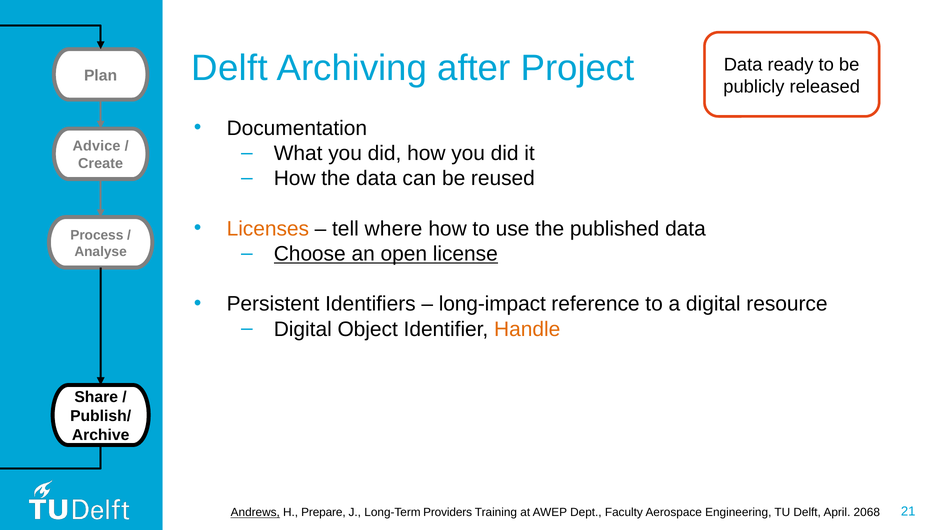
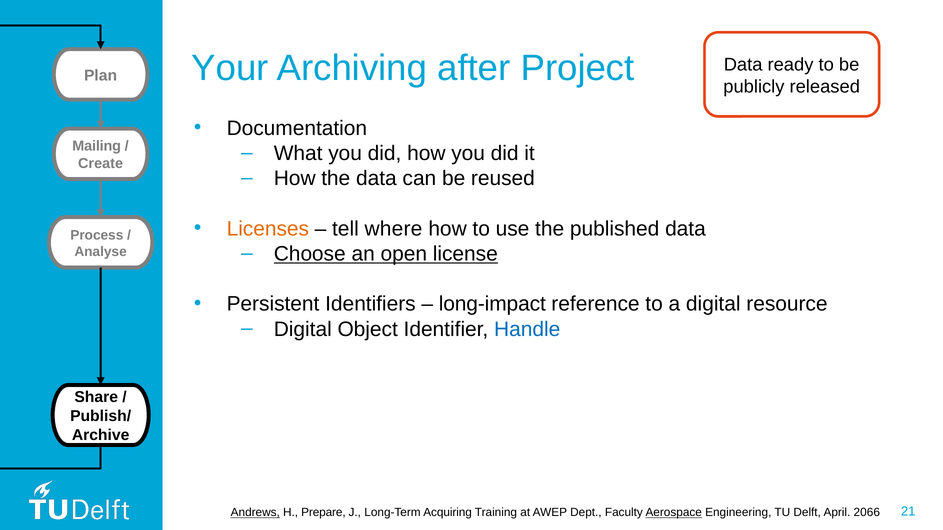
Delft at (230, 68): Delft -> Your
Advice: Advice -> Mailing
Handle colour: orange -> blue
Providers: Providers -> Acquiring
Aerospace underline: none -> present
2068: 2068 -> 2066
